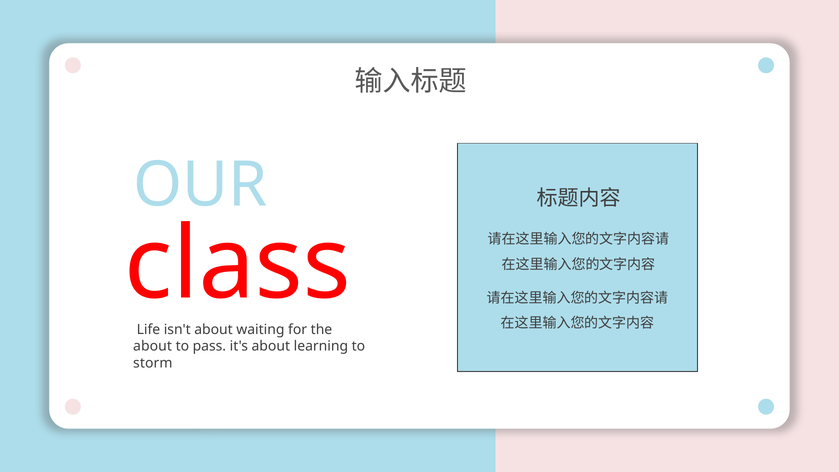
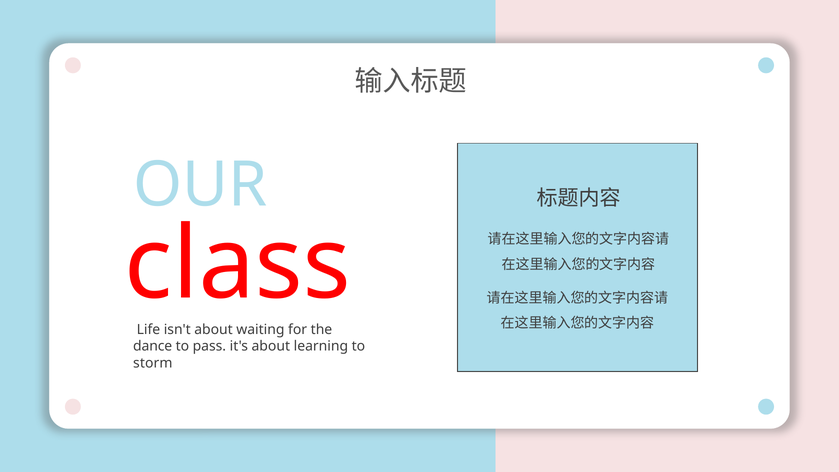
about at (153, 346): about -> dance
